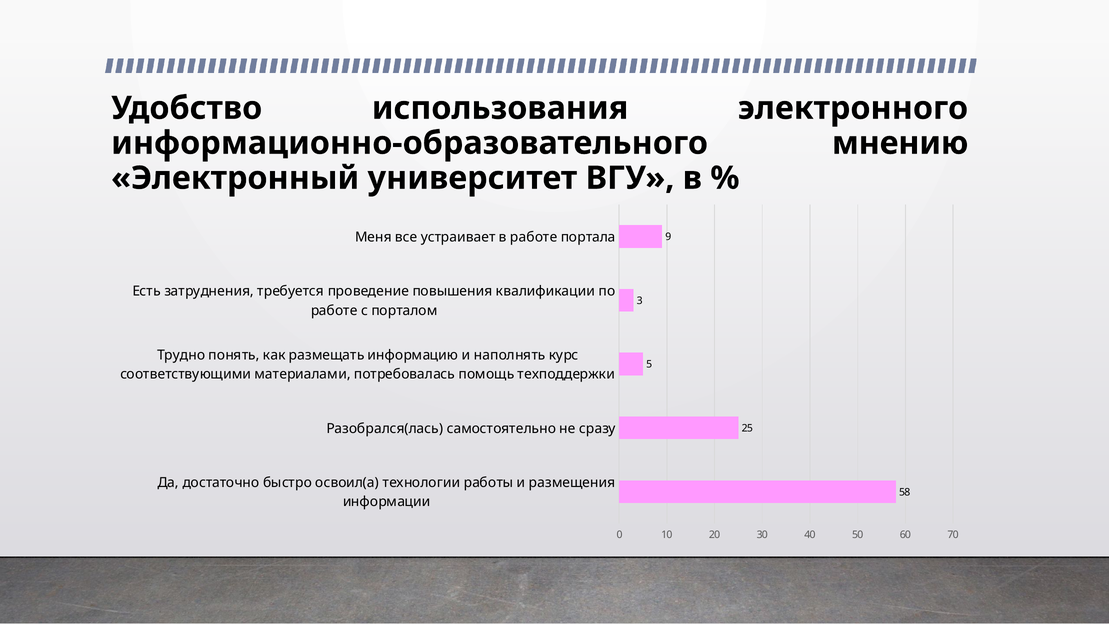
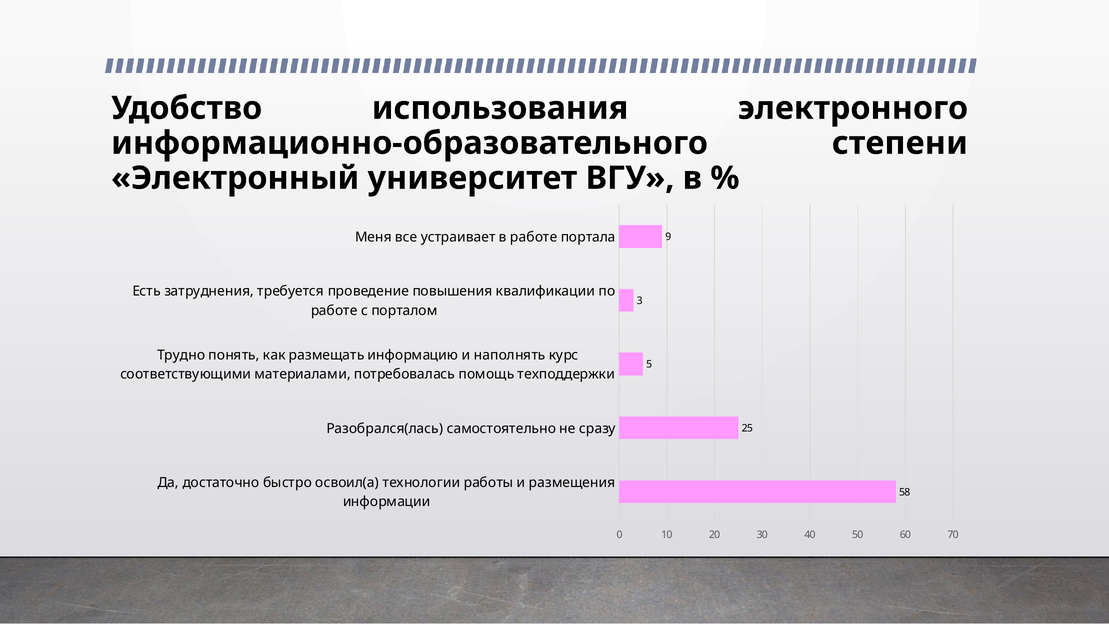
мнению: мнению -> степени
